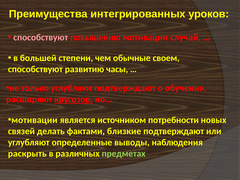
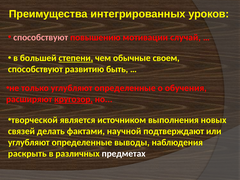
степени underline: none -> present
часы: часы -> быть
только углубляют подтверждают: подтверждают -> определенные
мотивации at (34, 120): мотивации -> творческой
потребности: потребности -> выполнения
близкие: близкие -> научной
предметах colour: light green -> white
